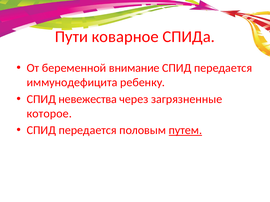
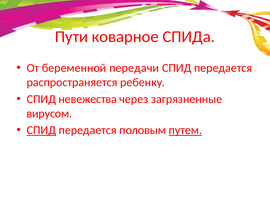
внимание: внимание -> передачи
иммунодефицита: иммунодефицита -> распространяется
которое: которое -> вирусом
СПИД at (41, 131) underline: none -> present
